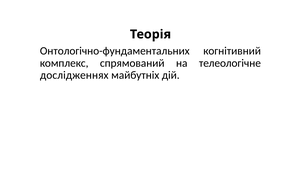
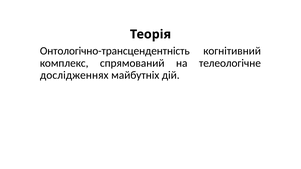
Онтологічно-фундаментальних: Онтологічно-фундаментальних -> Онтологічно-трансцендентність
